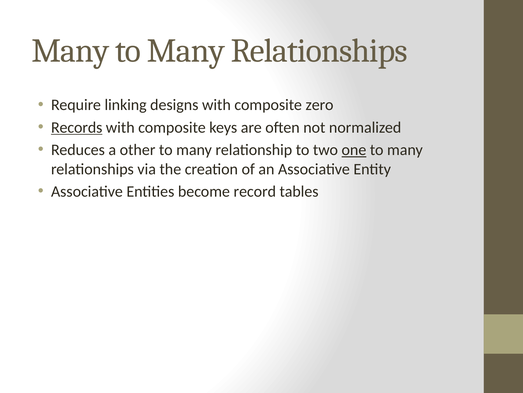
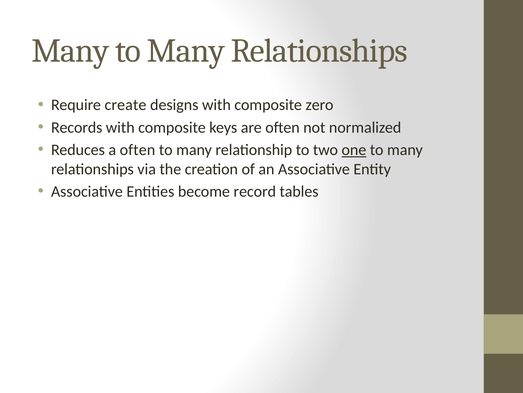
linking: linking -> create
Records underline: present -> none
a other: other -> often
